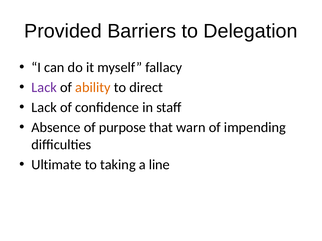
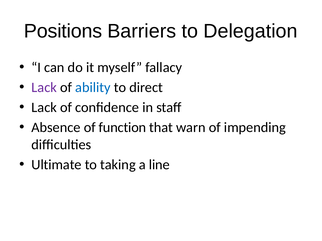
Provided: Provided -> Positions
ability colour: orange -> blue
purpose: purpose -> function
